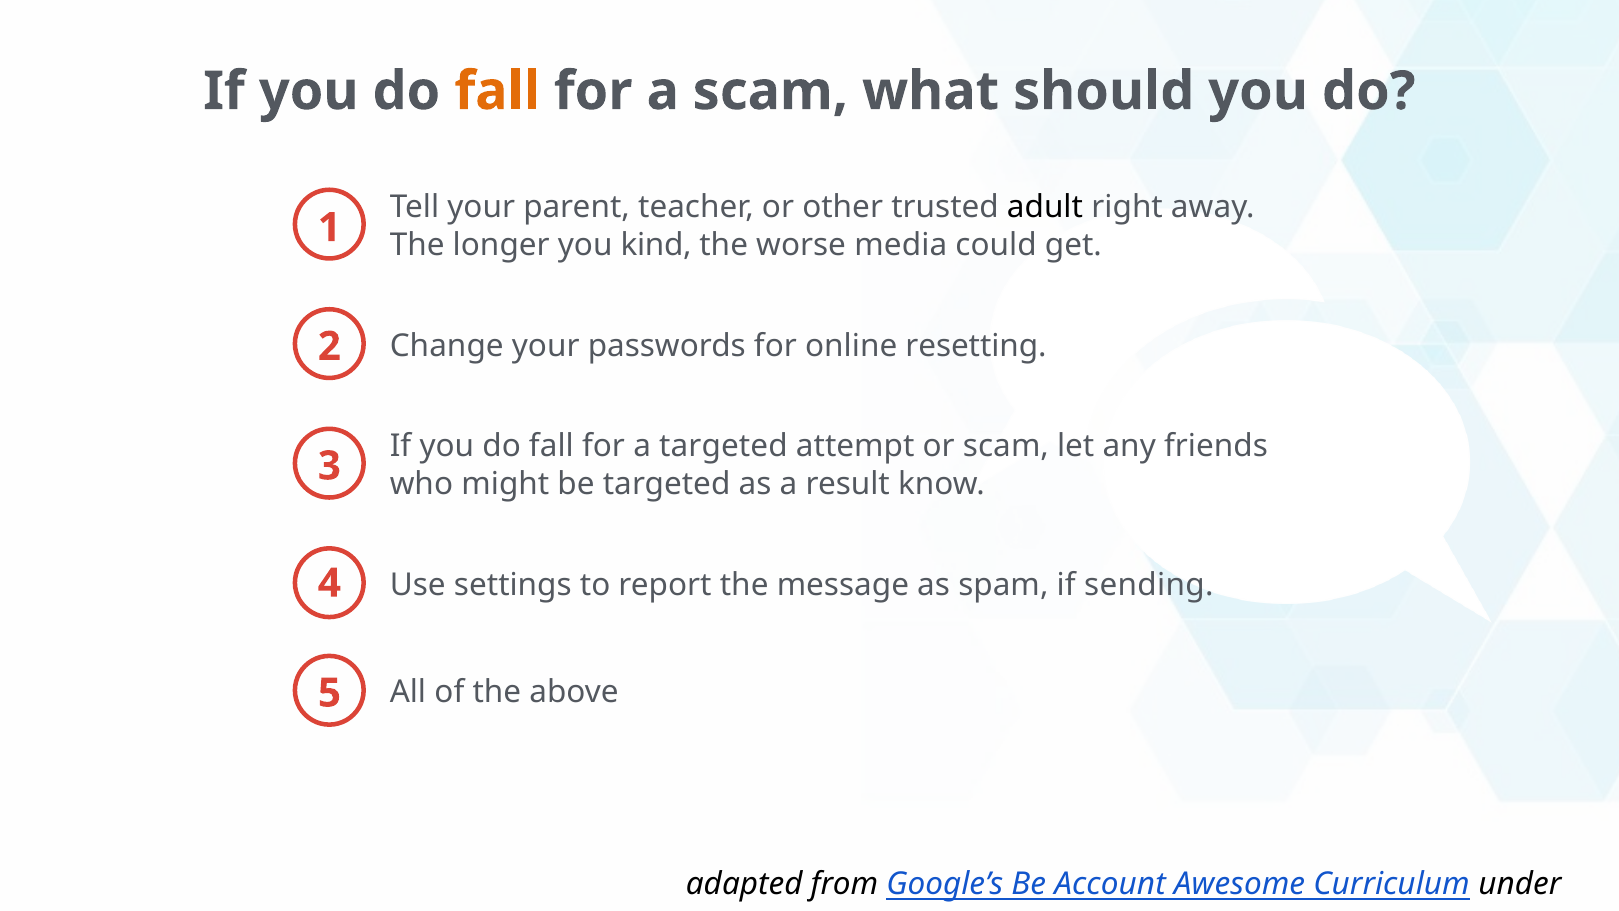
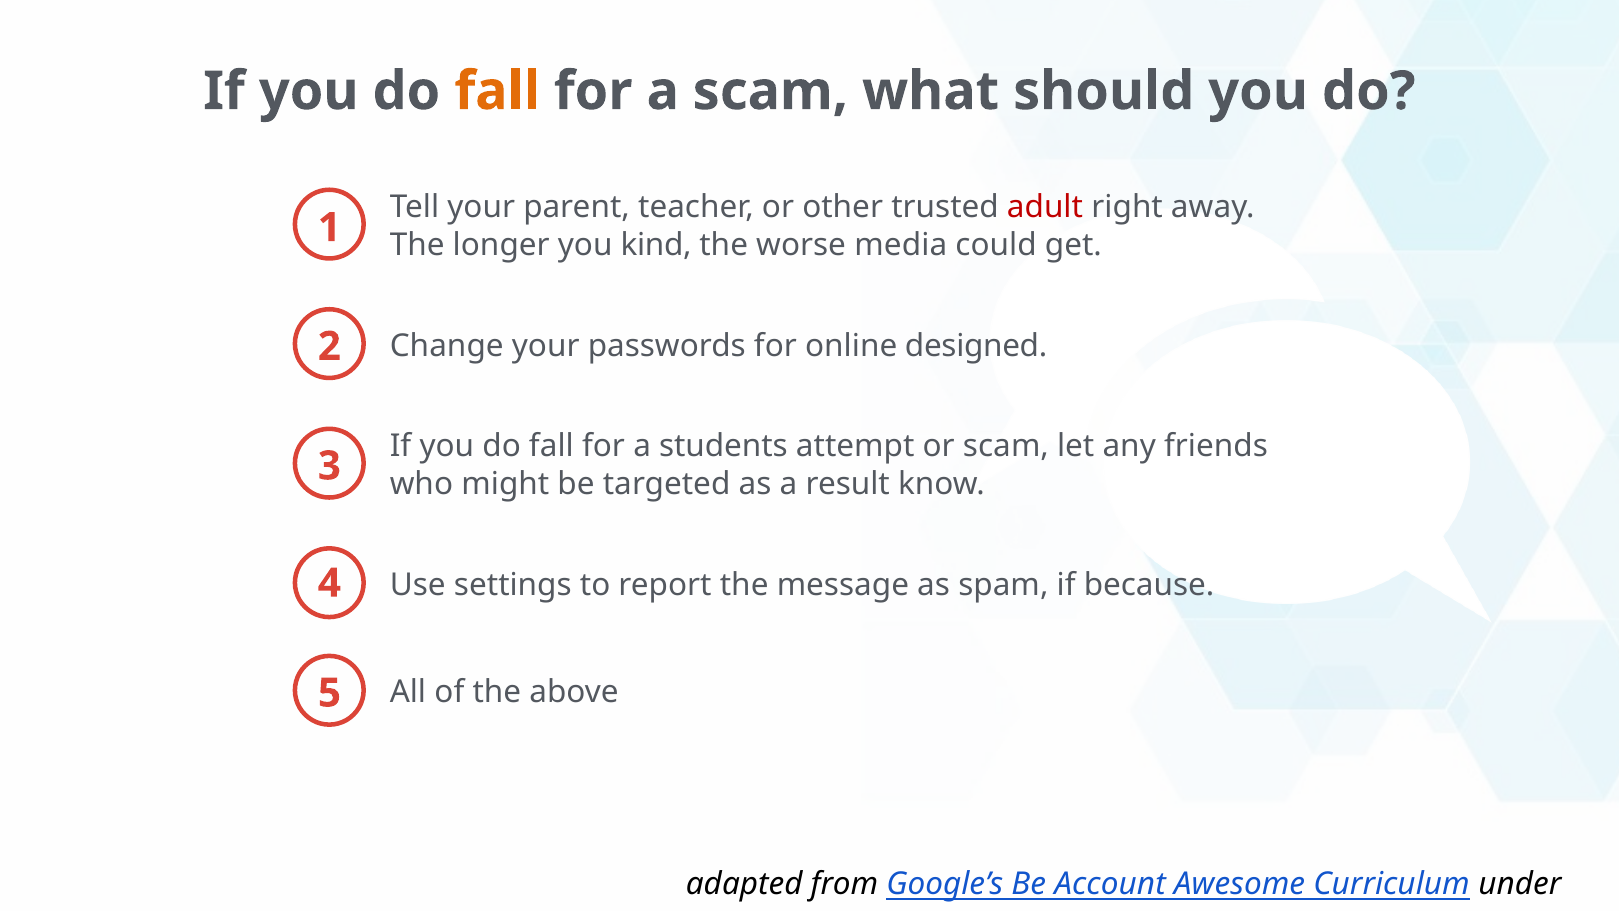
adult colour: black -> red
resetting: resetting -> designed
a targeted: targeted -> students
sending: sending -> because
